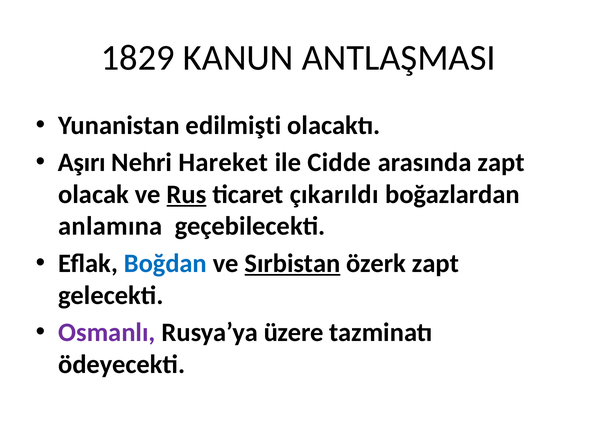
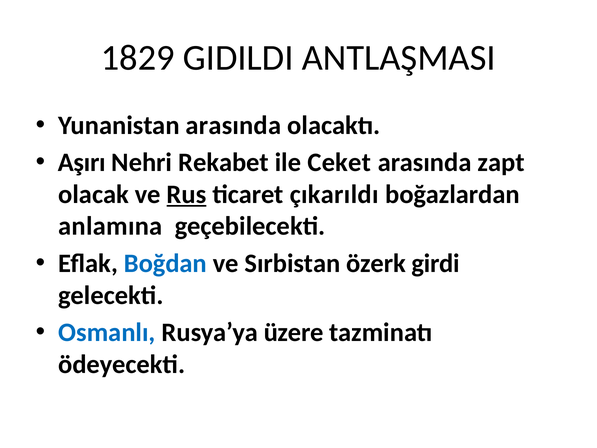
KANUN: KANUN -> GIDILDI
Yunanistan edilmişti: edilmişti -> arasında
Hareket: Hareket -> Rekabet
Cidde: Cidde -> Ceket
Sırbistan underline: present -> none
özerk zapt: zapt -> girdi
Osmanlı colour: purple -> blue
